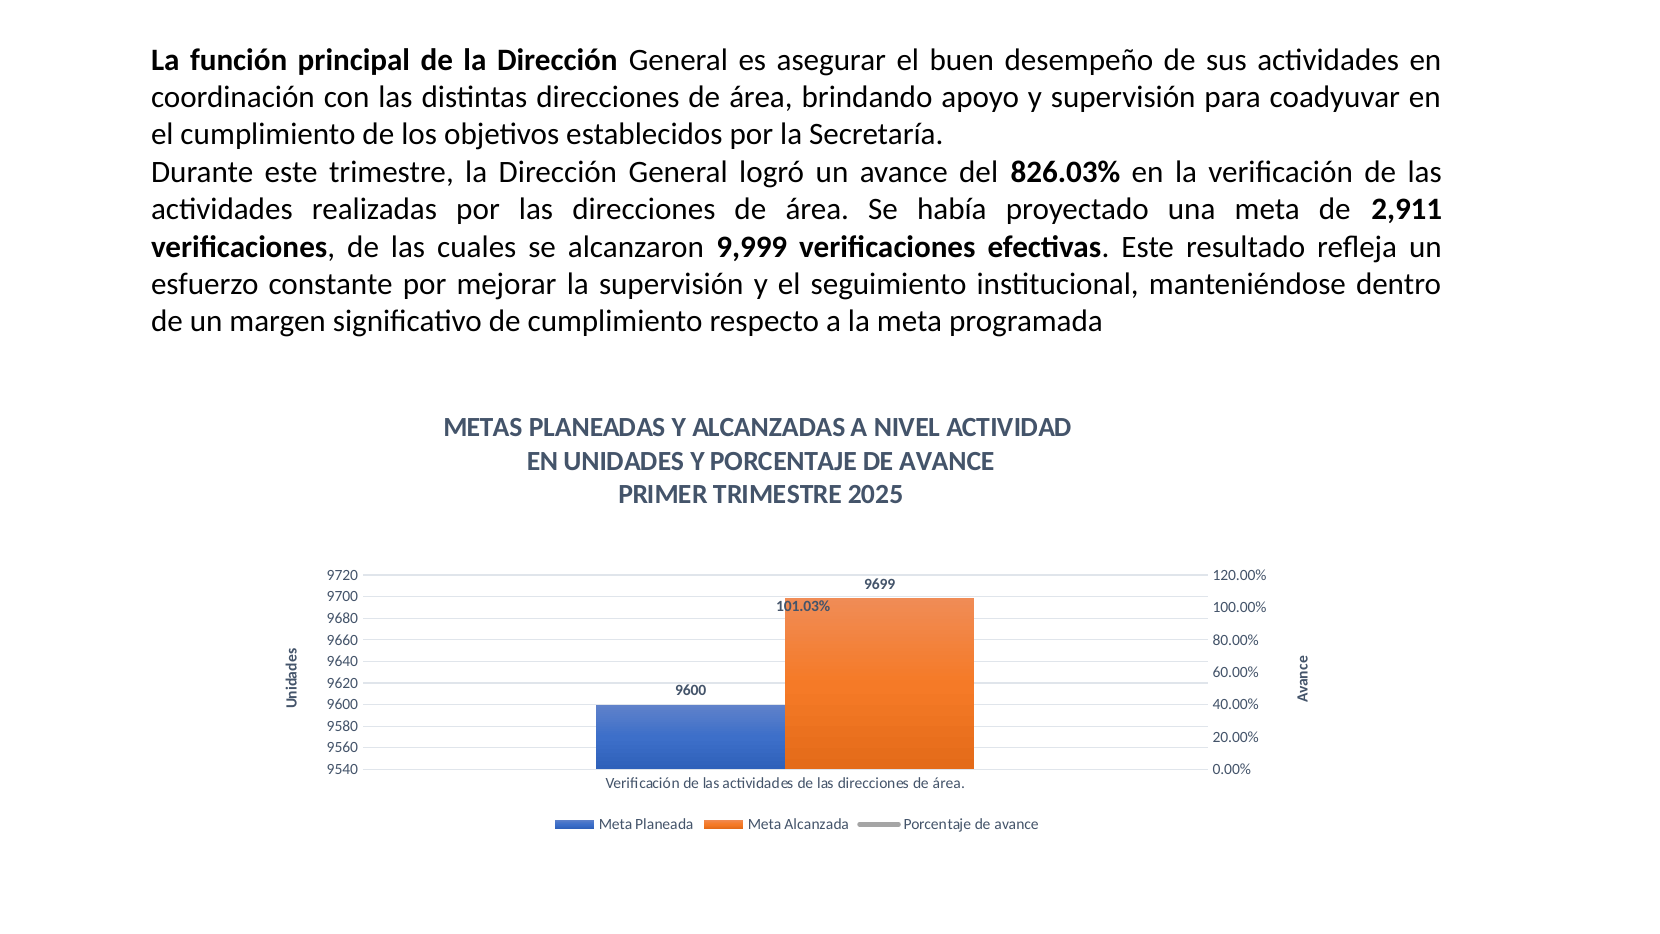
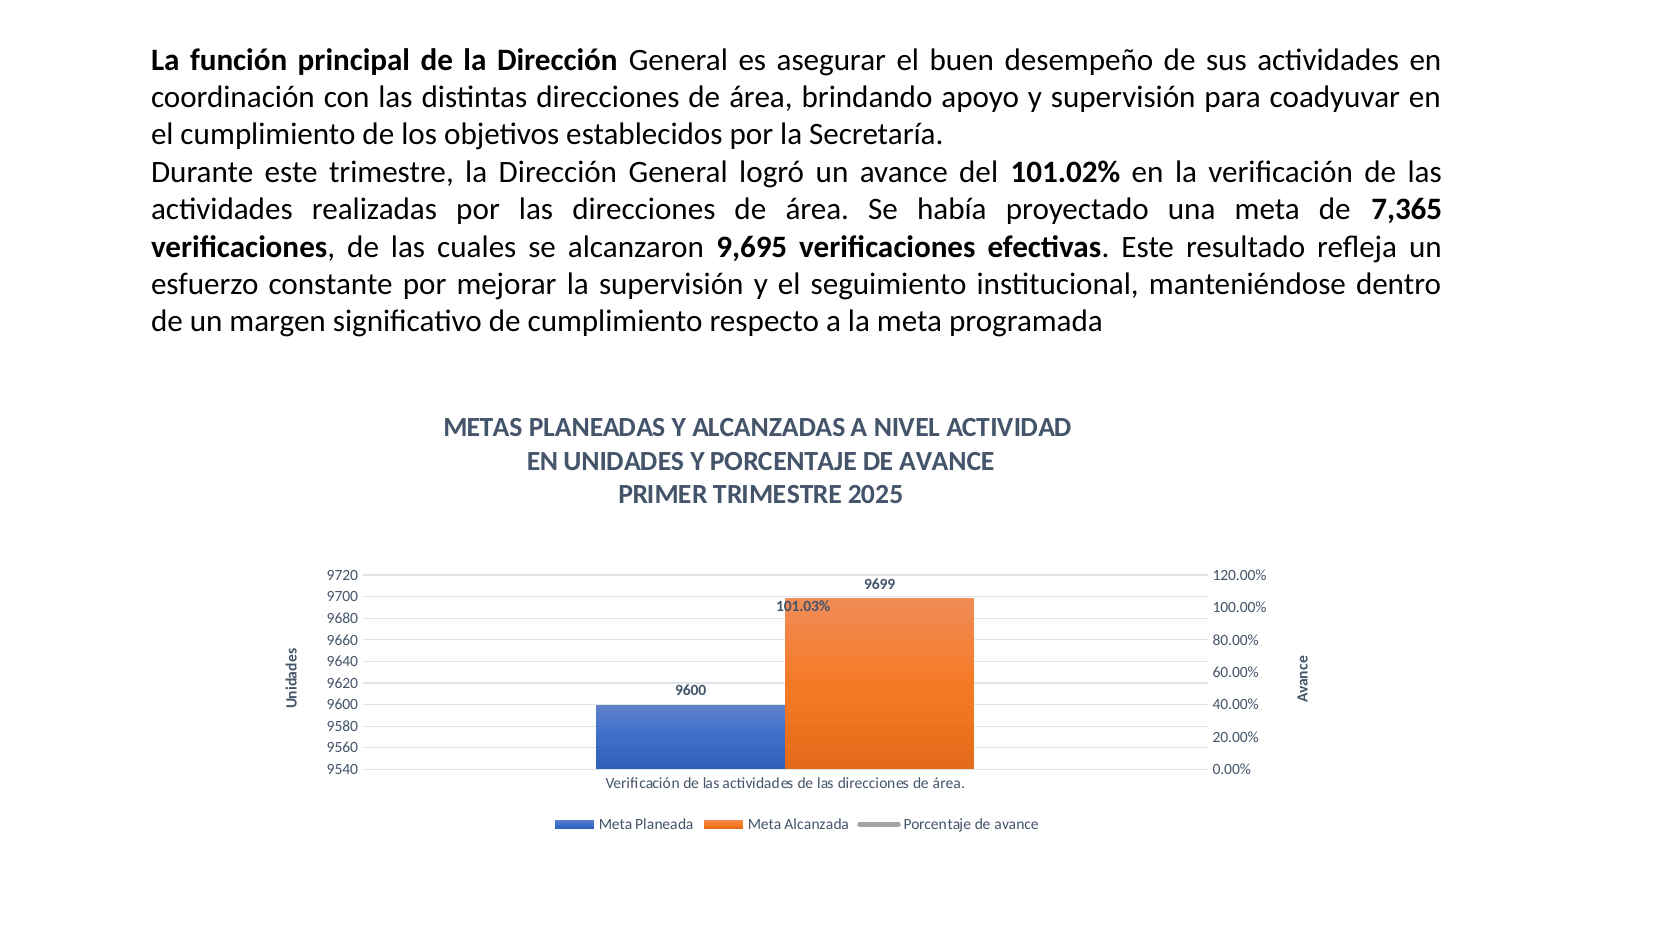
826.03%: 826.03% -> 101.02%
2,911: 2,911 -> 7,365
9,999: 9,999 -> 9,695
